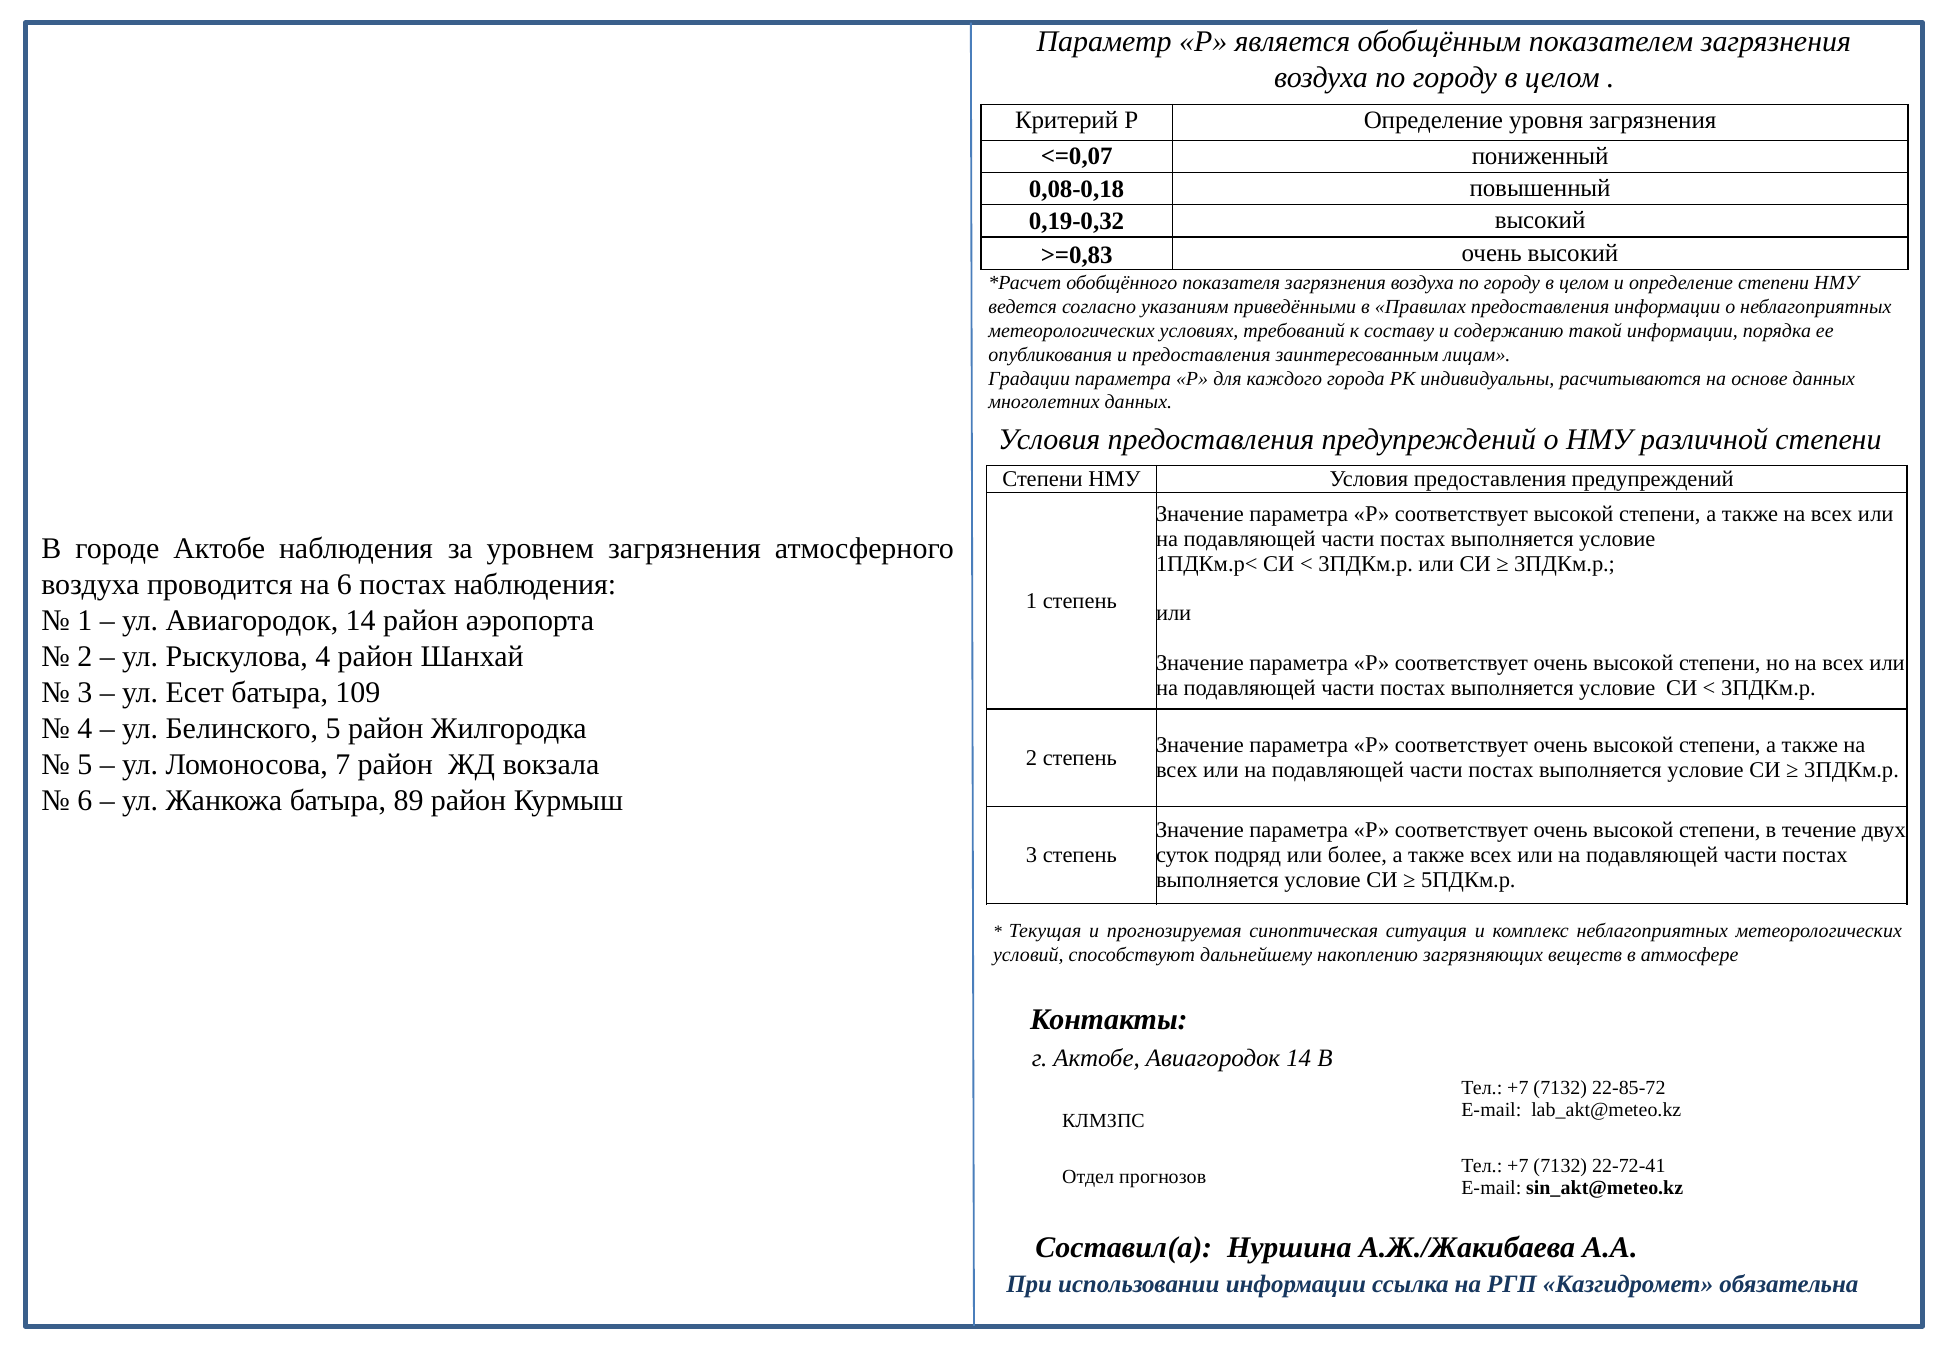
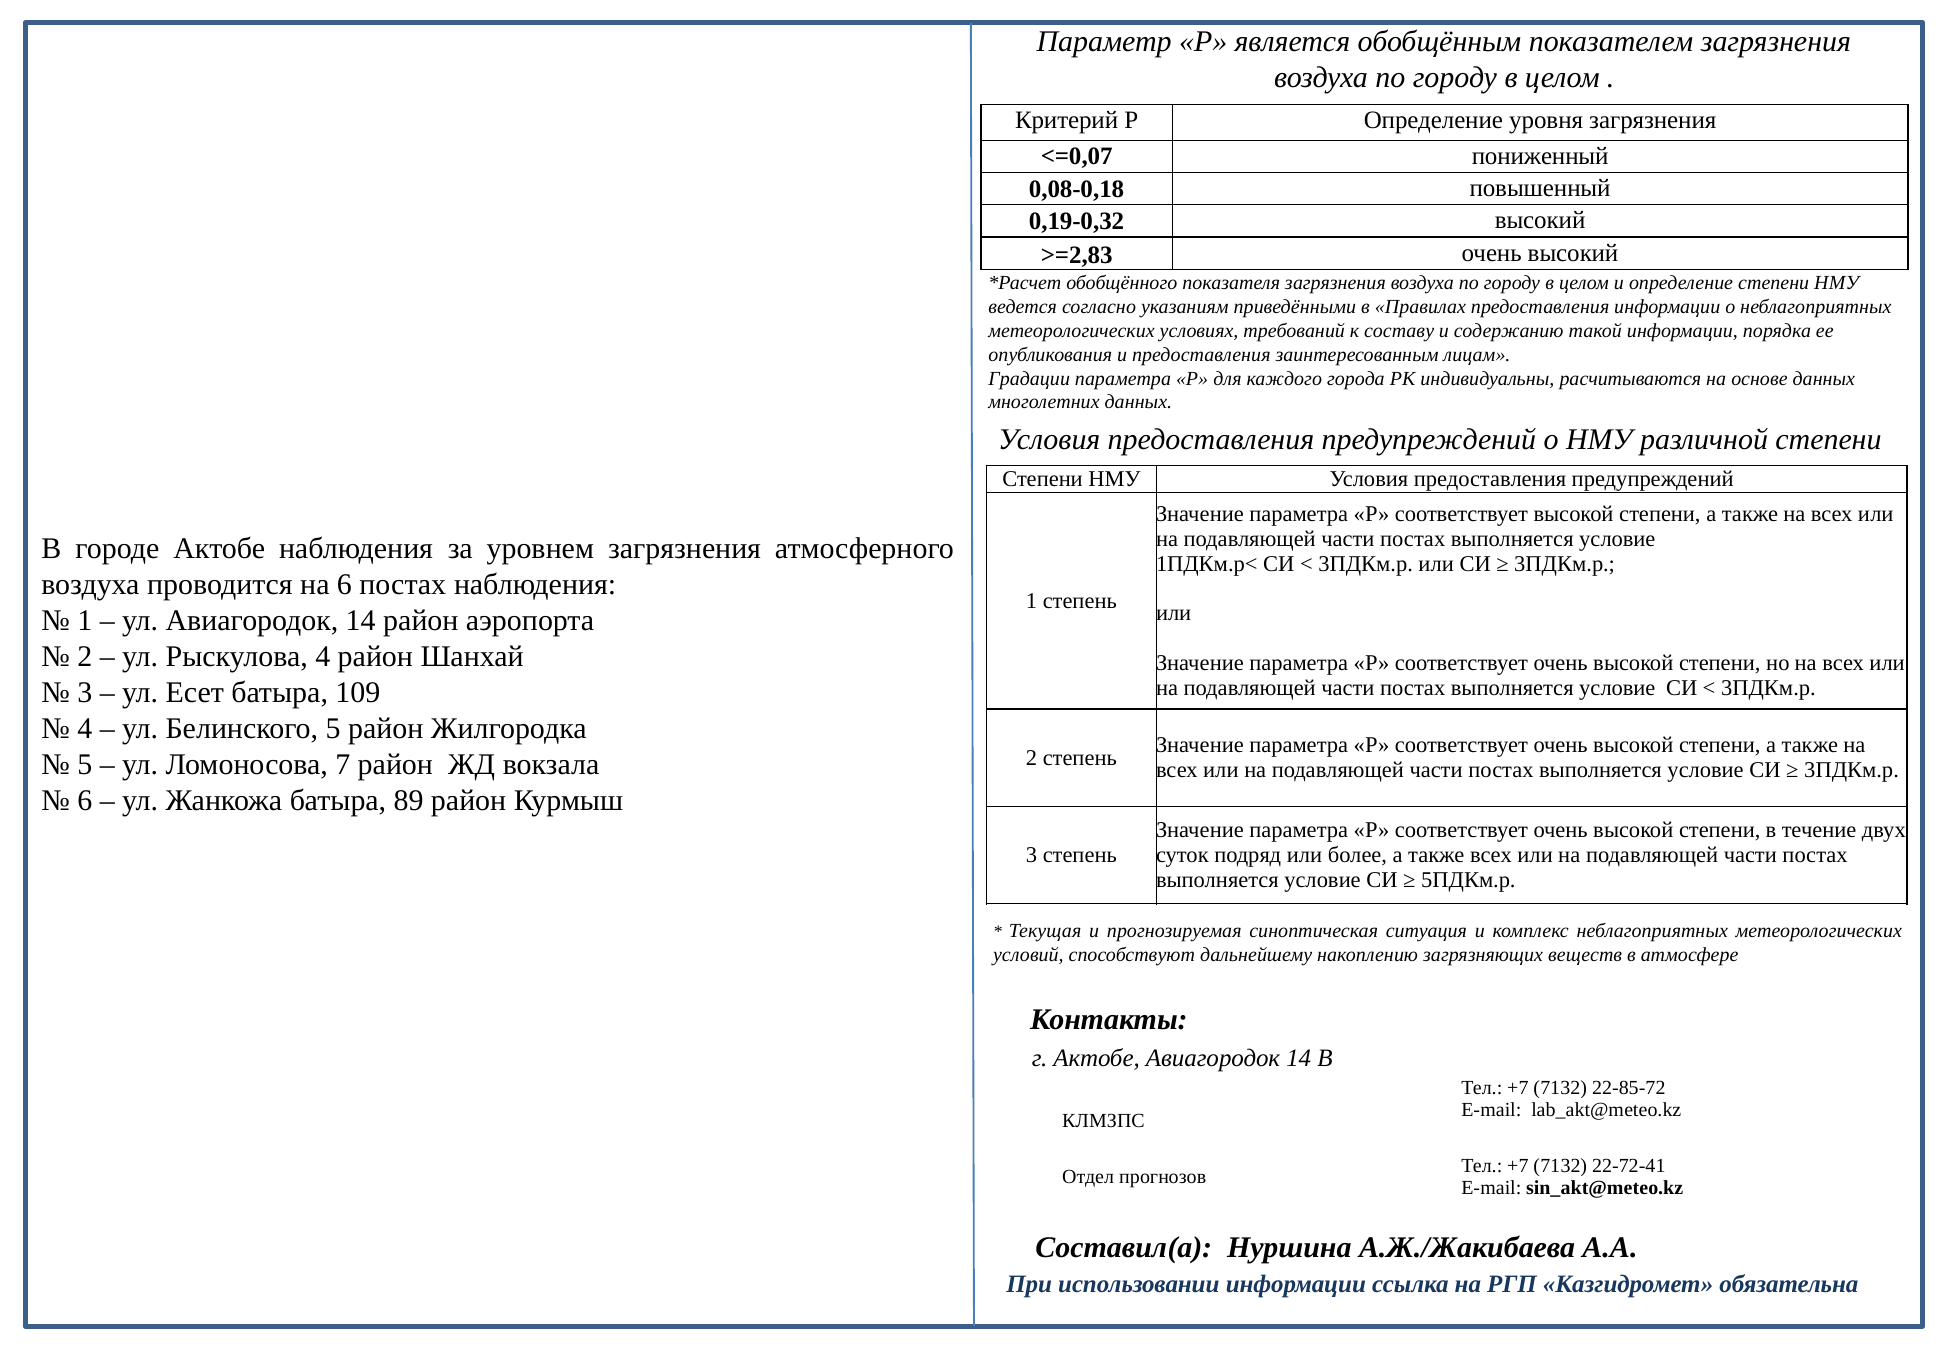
>=0,83: >=0,83 -> >=2,83
